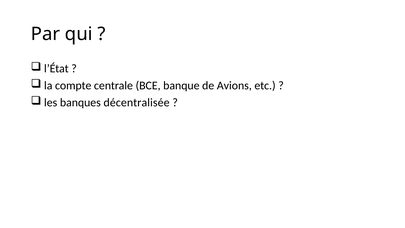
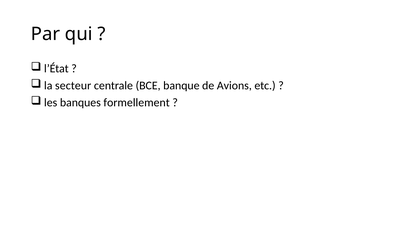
compte: compte -> secteur
décentralisée: décentralisée -> formellement
